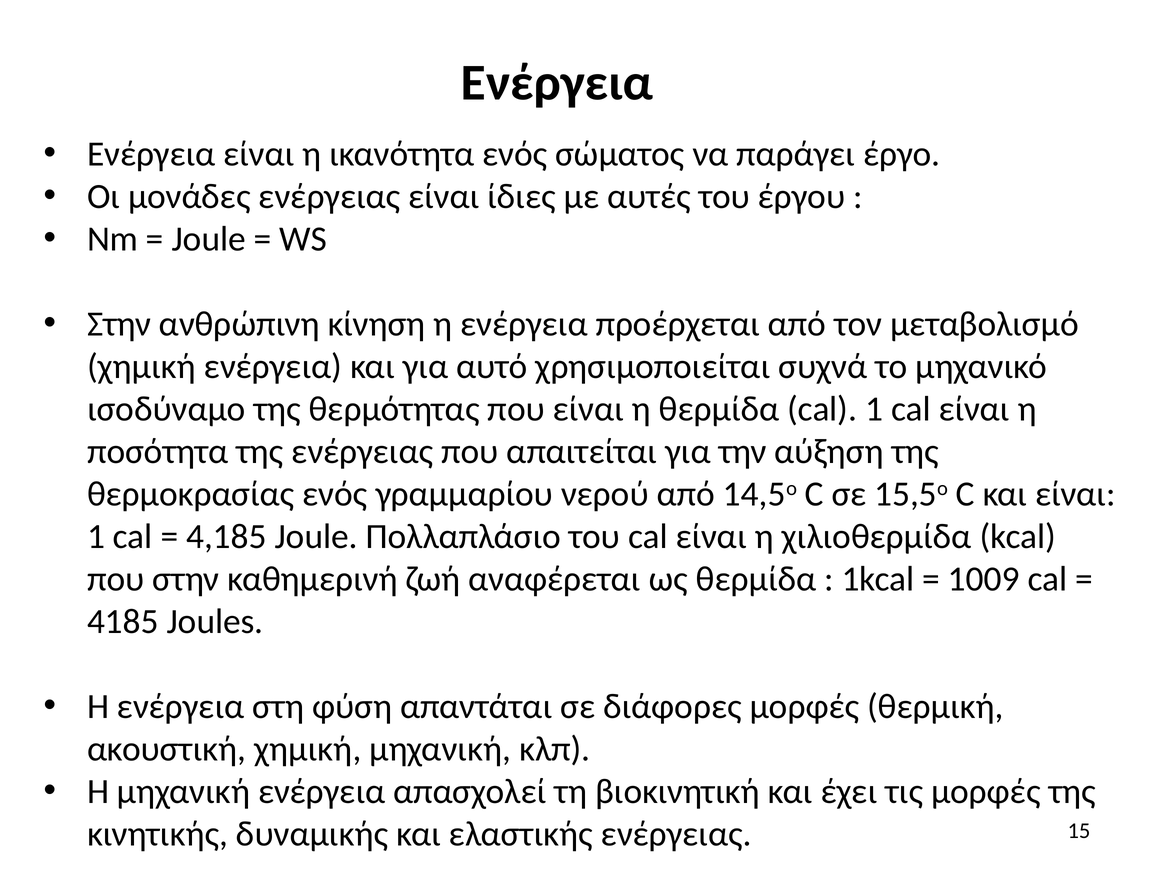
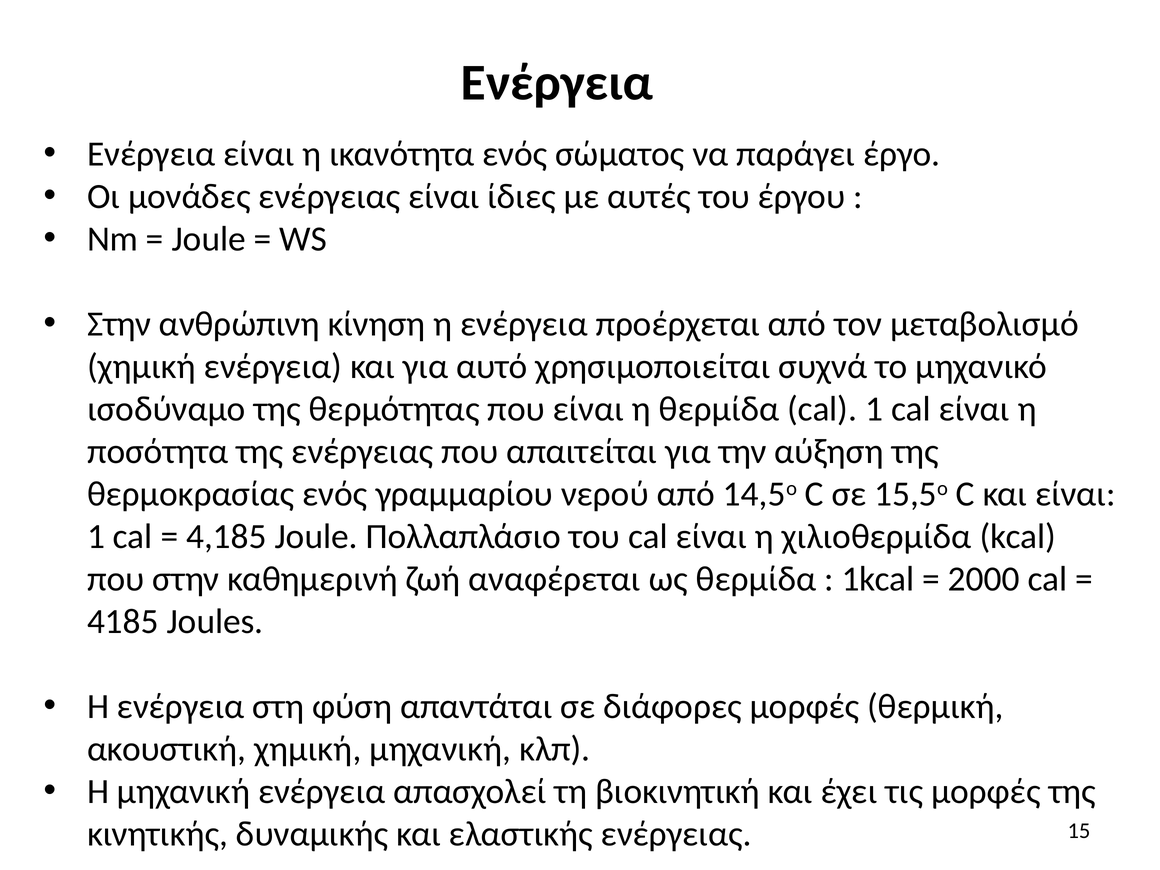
1009: 1009 -> 2000
